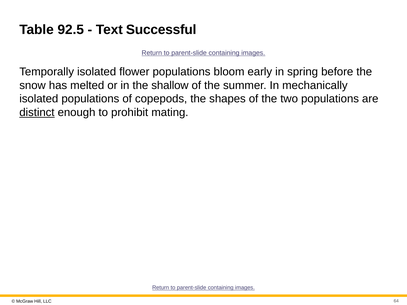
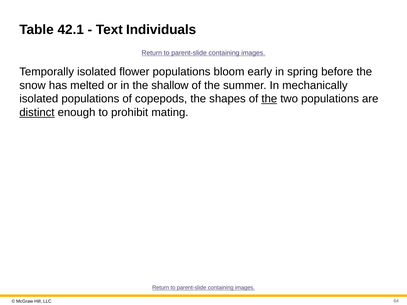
92.5: 92.5 -> 42.1
Successful: Successful -> Individuals
the at (269, 99) underline: none -> present
